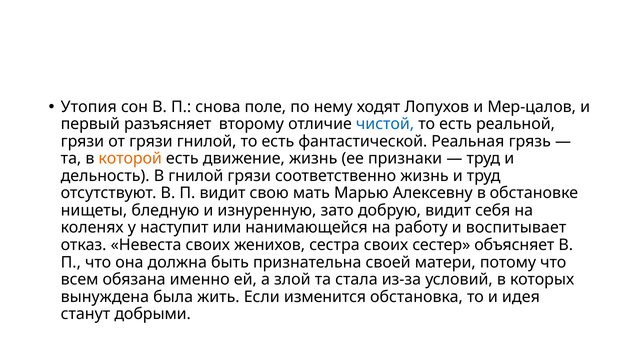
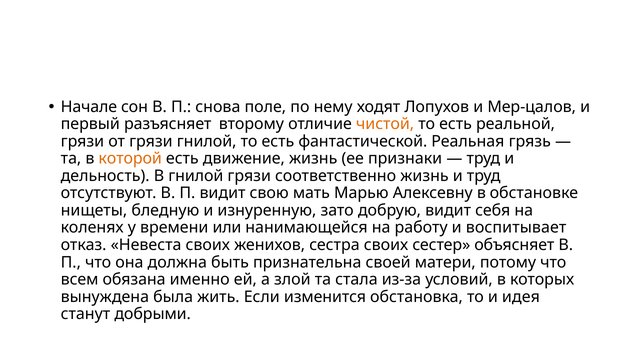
Утопия: Утопия -> Начале
чистой colour: blue -> orange
наступит: наступит -> времени
